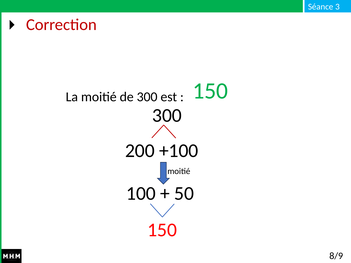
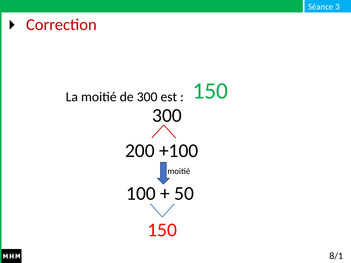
8/9: 8/9 -> 8/1
